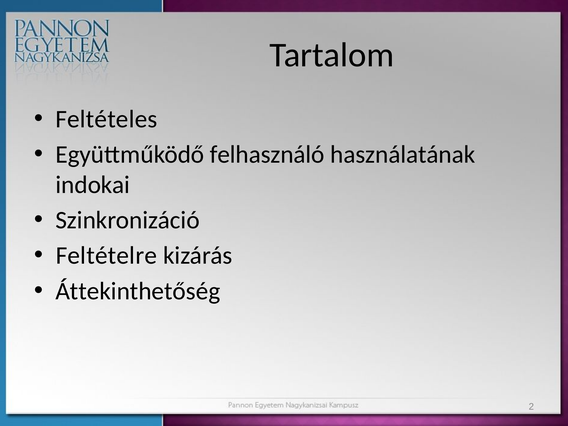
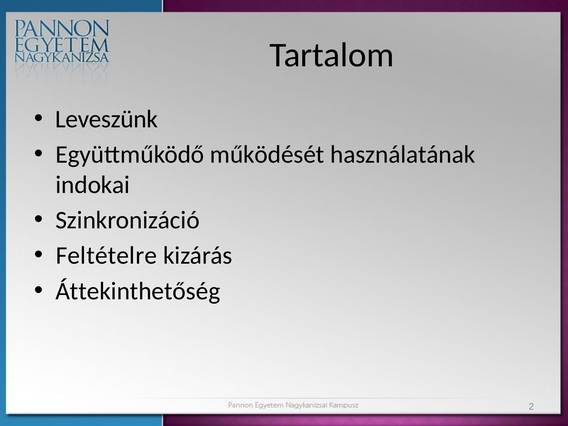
Feltételes: Feltételes -> Leveszünk
felhasználó: felhasználó -> működését
